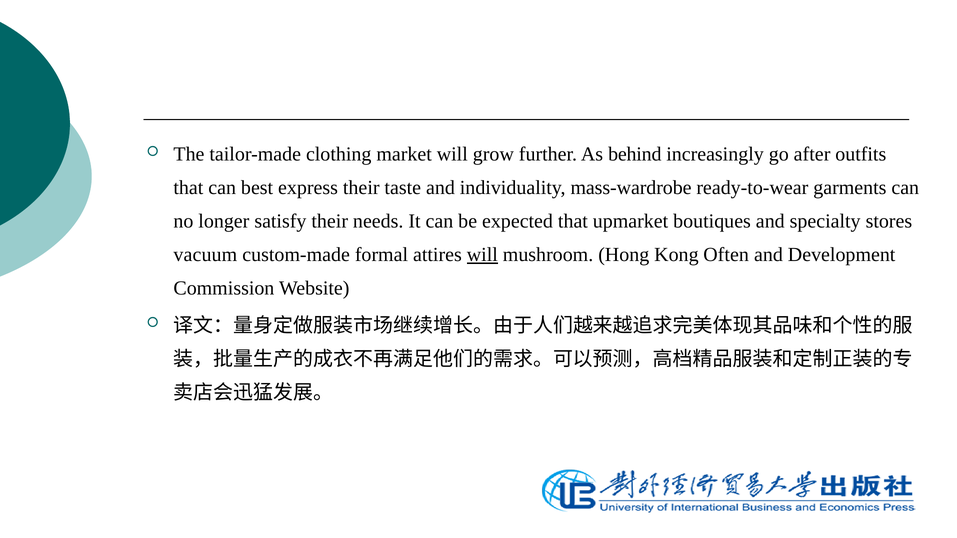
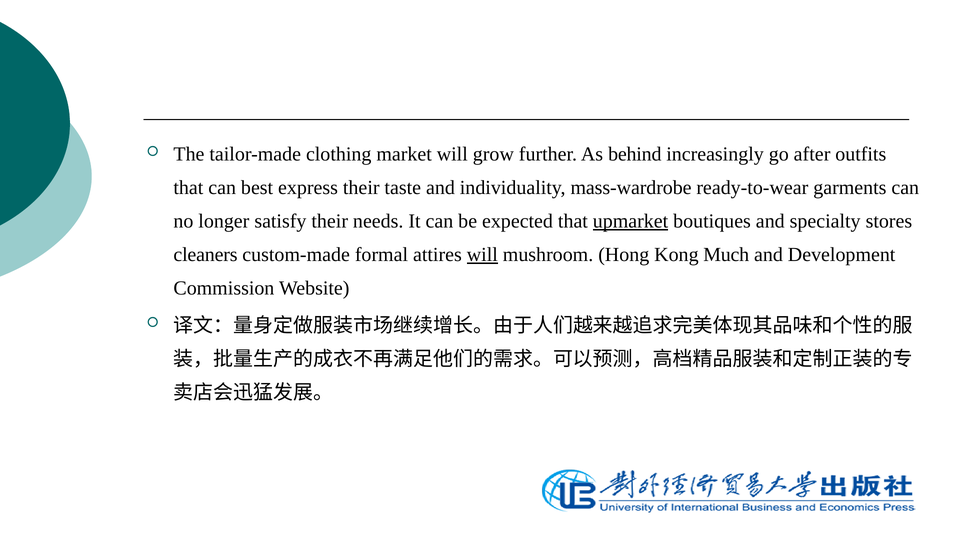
upmarket underline: none -> present
vacuum: vacuum -> cleaners
Often: Often -> Much
